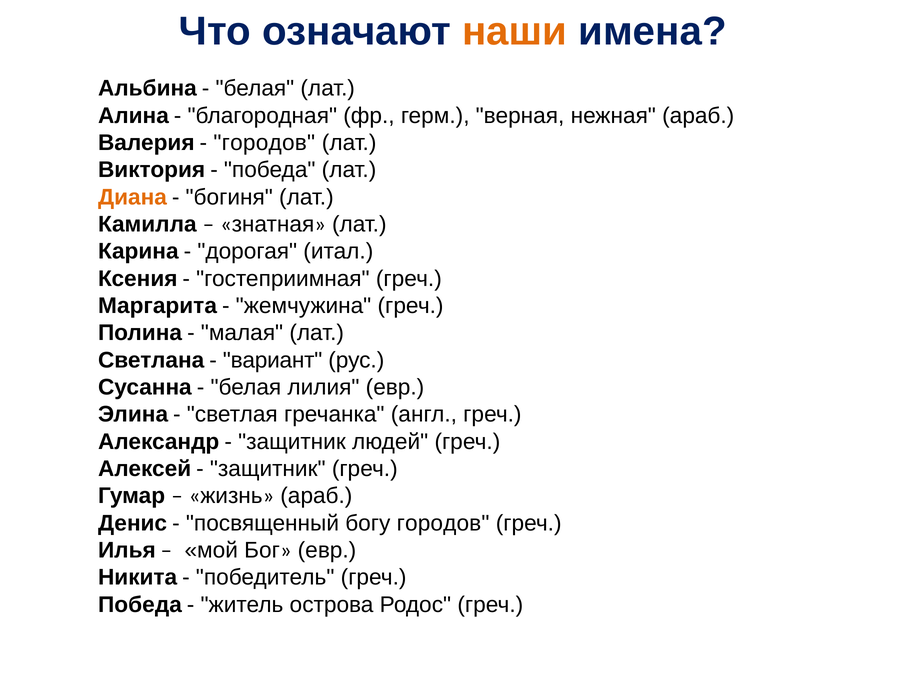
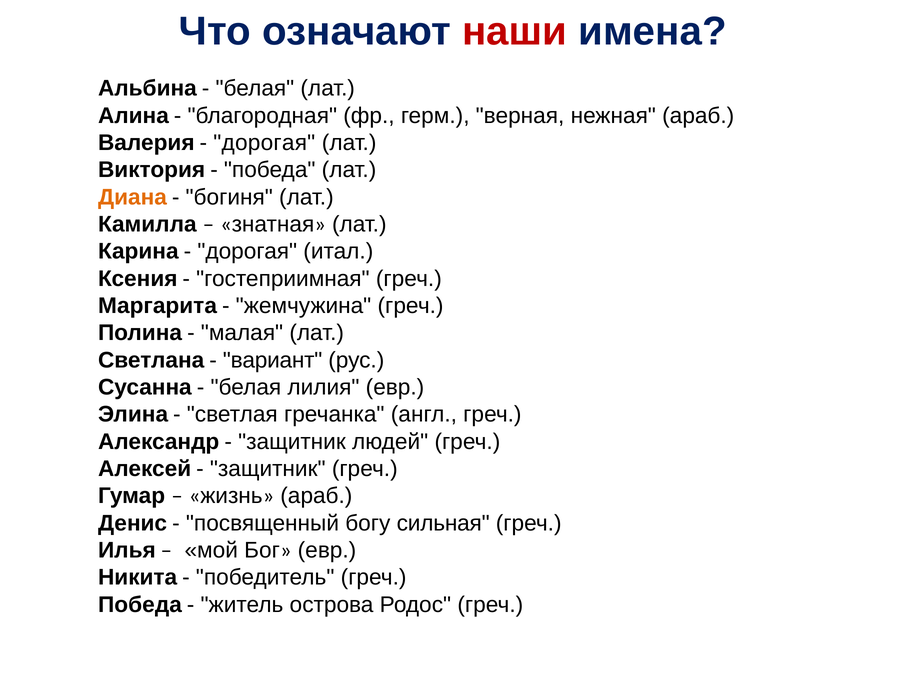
наши colour: orange -> red
городов at (264, 143): городов -> дорогая
богу городов: городов -> сильная
